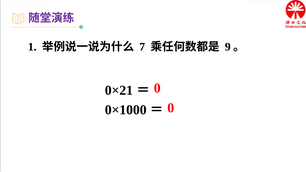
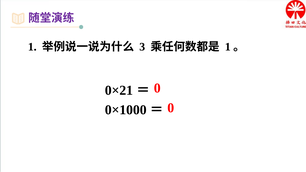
7: 7 -> 3
9 at (228, 47): 9 -> 1
